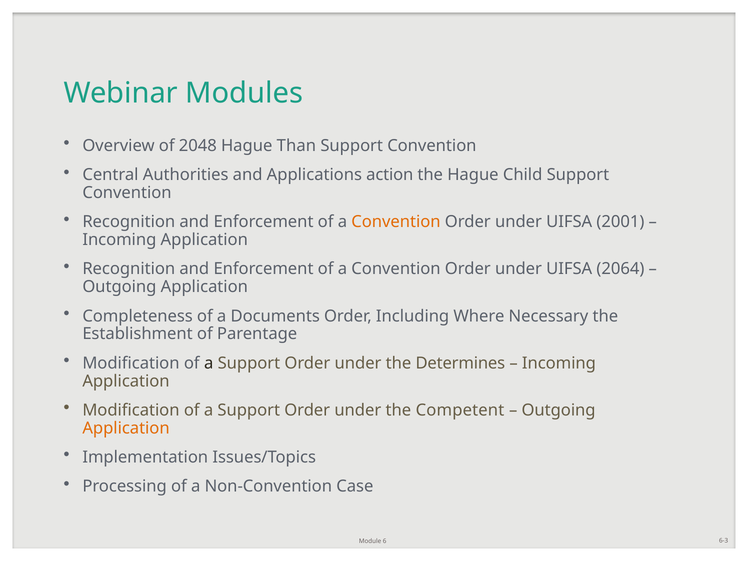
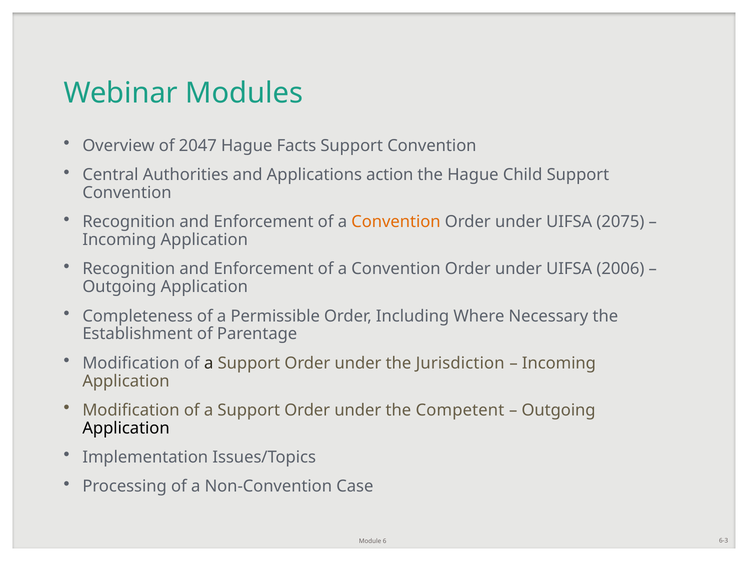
2048: 2048 -> 2047
Than: Than -> Facts
2001: 2001 -> 2075
2064: 2064 -> 2006
Documents: Documents -> Permissible
Determines: Determines -> Jurisdiction
Application at (126, 428) colour: orange -> black
